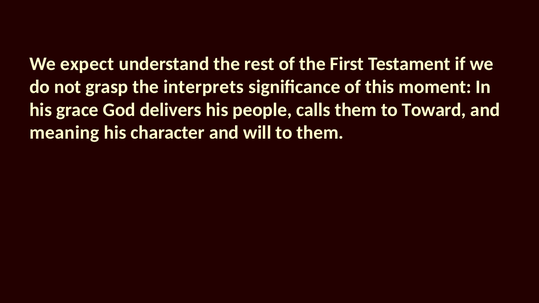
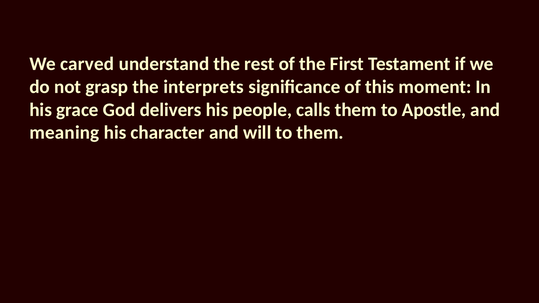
expect: expect -> carved
Toward: Toward -> Apostle
